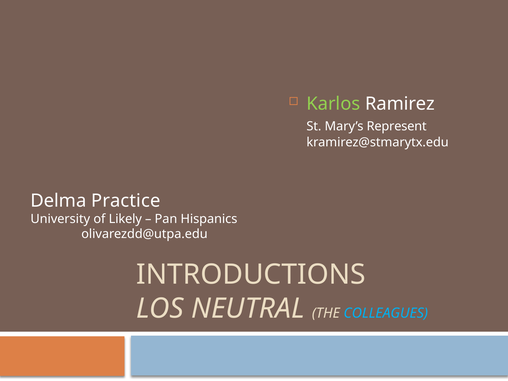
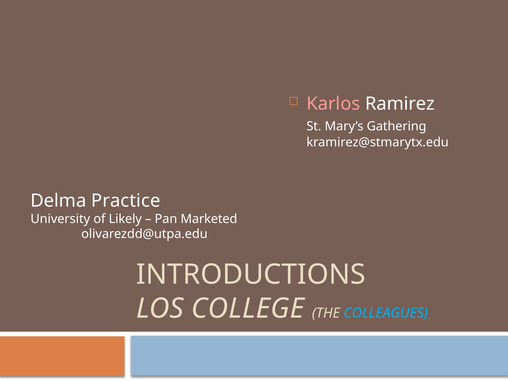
Karlos colour: light green -> pink
Represent: Represent -> Gathering
Hispanics: Hispanics -> Marketed
NEUTRAL: NEUTRAL -> COLLEGE
